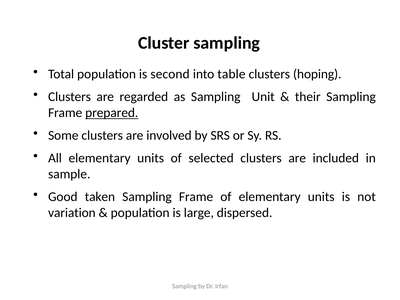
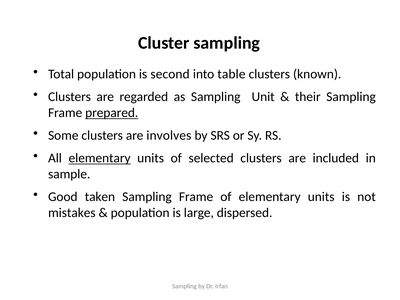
hoping: hoping -> known
involved: involved -> involves
elementary at (100, 158) underline: none -> present
variation: variation -> mistakes
